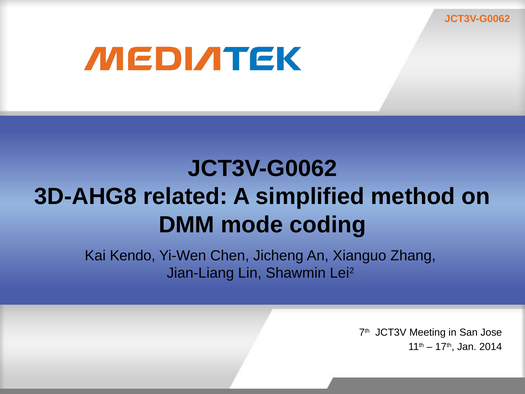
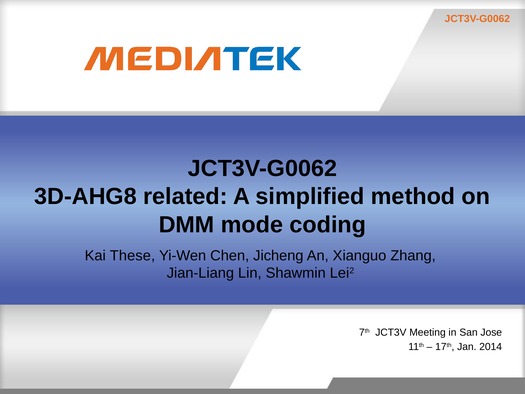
Kendo: Kendo -> These
